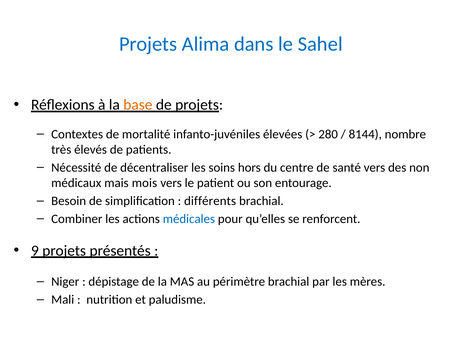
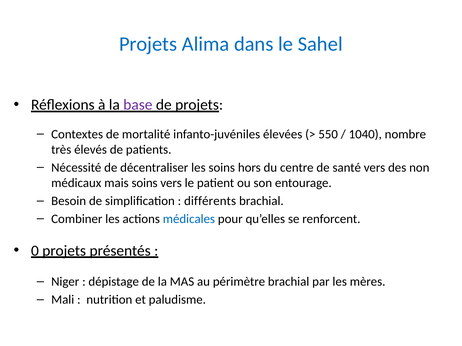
base colour: orange -> purple
280: 280 -> 550
8144: 8144 -> 1040
mais mois: mois -> soins
9: 9 -> 0
